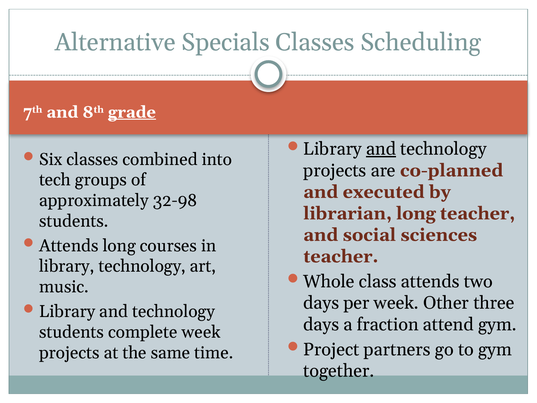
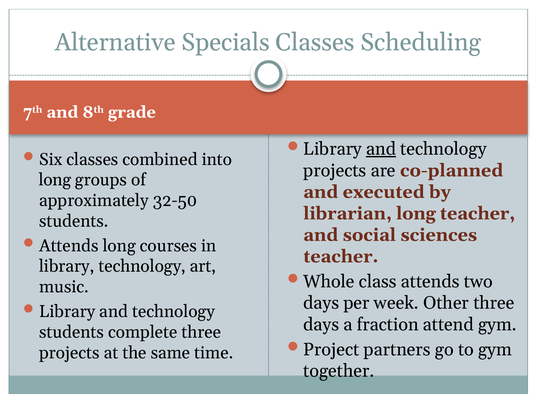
grade underline: present -> none
tech at (55, 180): tech -> long
32-98: 32-98 -> 32-50
complete week: week -> three
